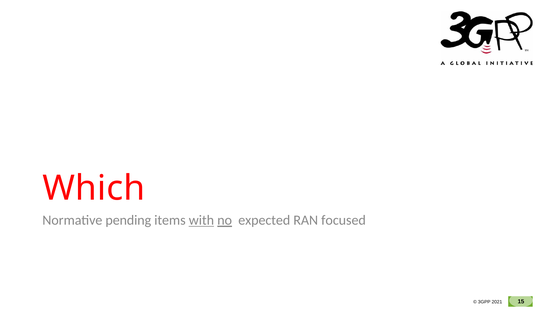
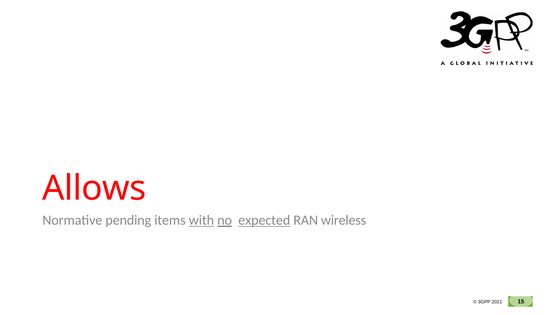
Which: Which -> Allows
expected underline: none -> present
focused: focused -> wireless
